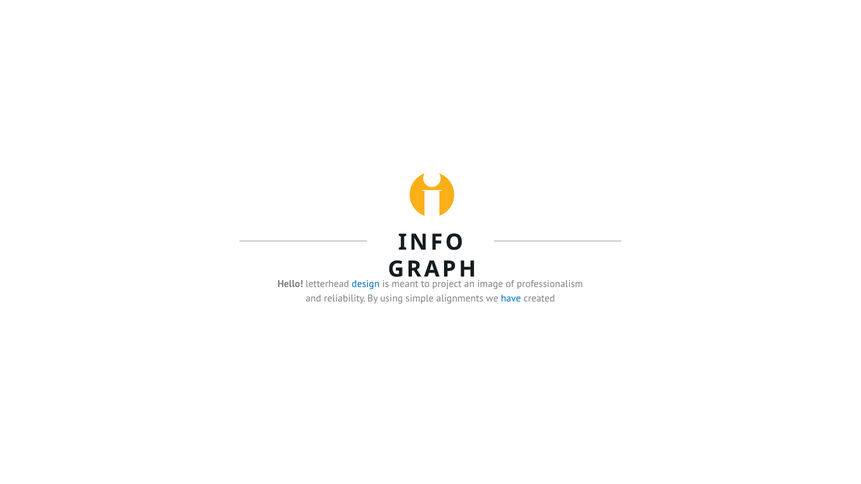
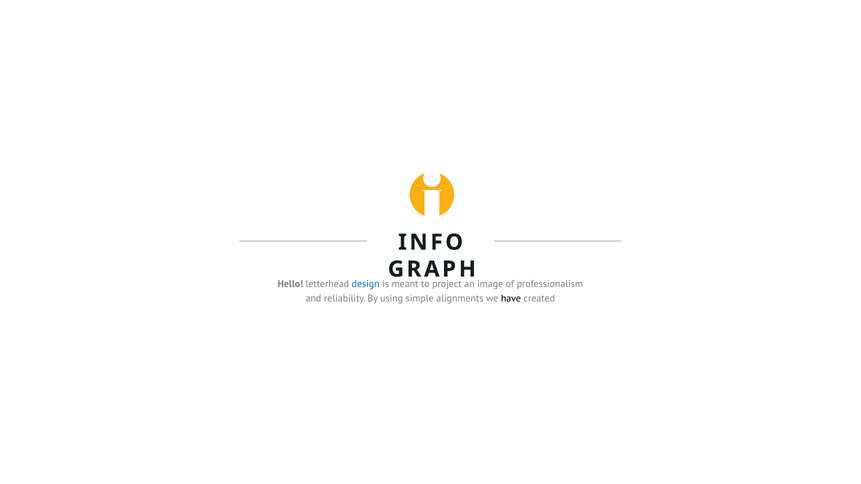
have colour: blue -> black
